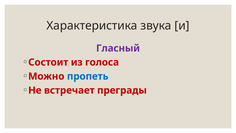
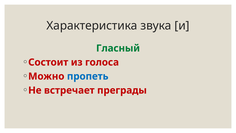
Гласный colour: purple -> green
